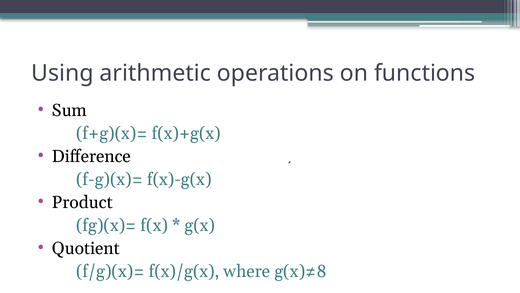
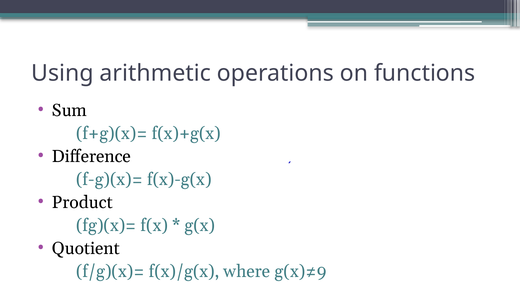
g(x)≠8: g(x)≠8 -> g(x)≠9
